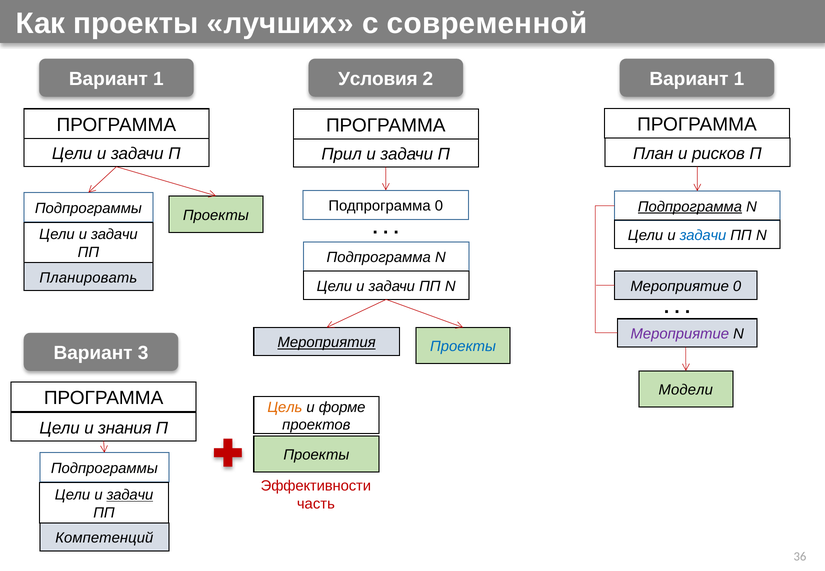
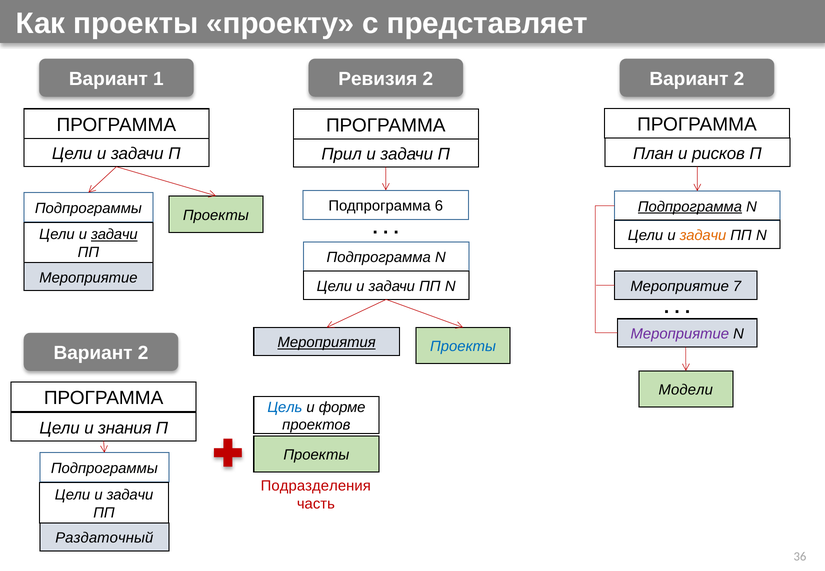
лучших: лучших -> проекту
современной: современной -> представляет
Условия: Условия -> Ревизия
2 Вариант 1: 1 -> 2
Подпрограмма 0: 0 -> 6
задачи at (114, 235) underline: none -> present
задачи at (703, 235) colour: blue -> orange
Планировать at (88, 278): Планировать -> Мероприятие
Мероприятие 0: 0 -> 7
3 at (143, 353): 3 -> 2
Цель colour: orange -> blue
Эффективности: Эффективности -> Подразделения
задачи at (130, 495) underline: present -> none
Компетенций: Компетенций -> Раздаточный
